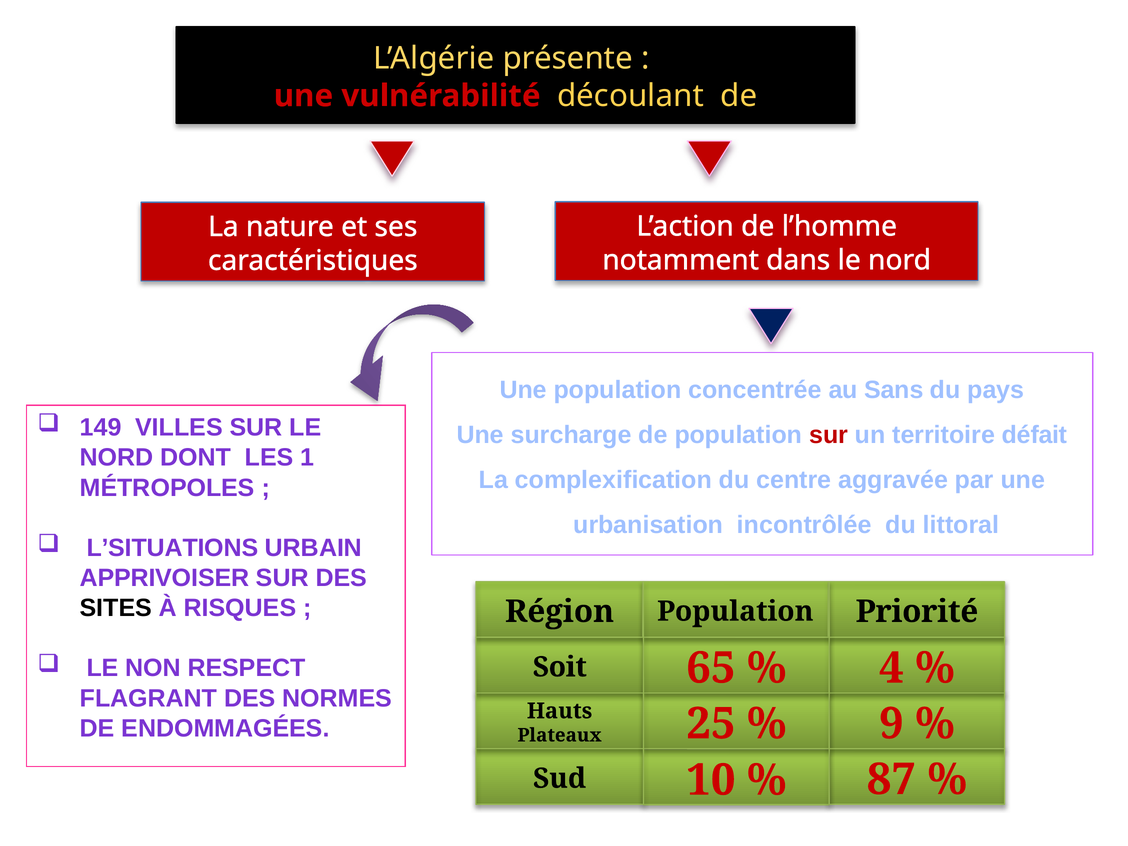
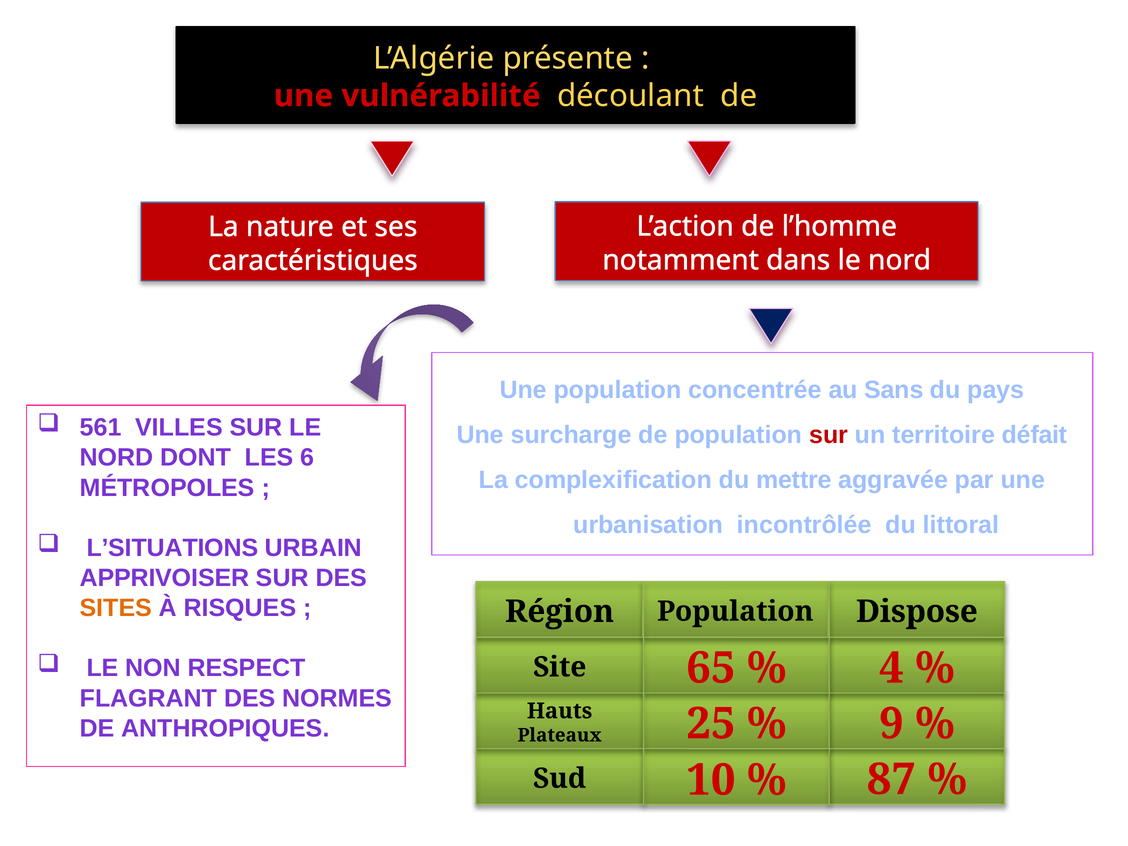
149: 149 -> 561
1: 1 -> 6
centre: centre -> mettre
SITES colour: black -> orange
Priorité: Priorité -> Dispose
Soit: Soit -> Site
ENDOMMAGÉES: ENDOMMAGÉES -> ANTHROPIQUES
